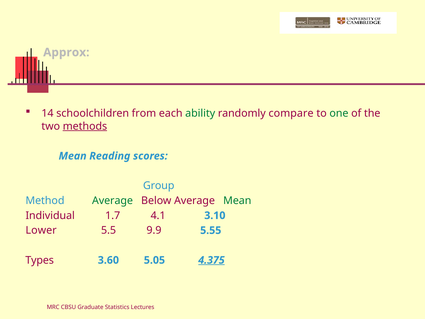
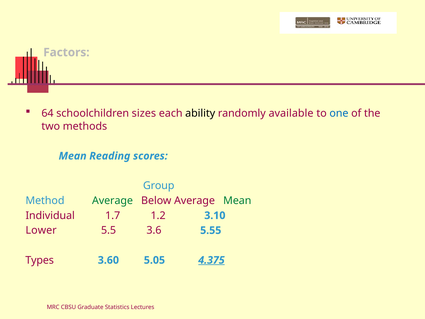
Approx: Approx -> Factors
14: 14 -> 64
from: from -> sizes
ability colour: green -> black
compare: compare -> available
one colour: green -> blue
methods underline: present -> none
4.1: 4.1 -> 1.2
9.9: 9.9 -> 3.6
